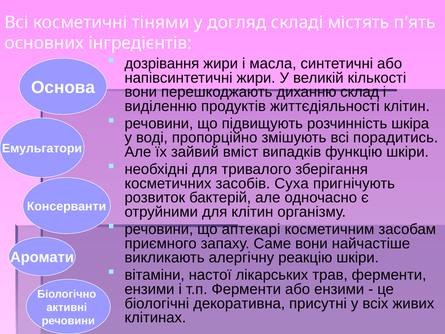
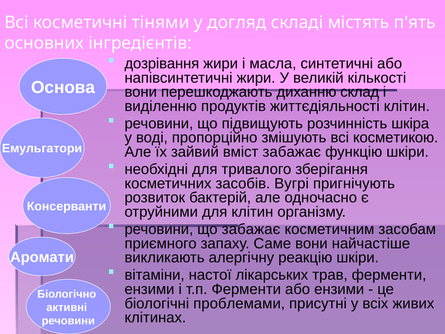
порадитись: порадитись -> косметикою
вміст випадків: випадків -> забажає
Суха: Суха -> Вугрі
що аптекарі: аптекарі -> забажає
декоративна: декоративна -> проблемами
